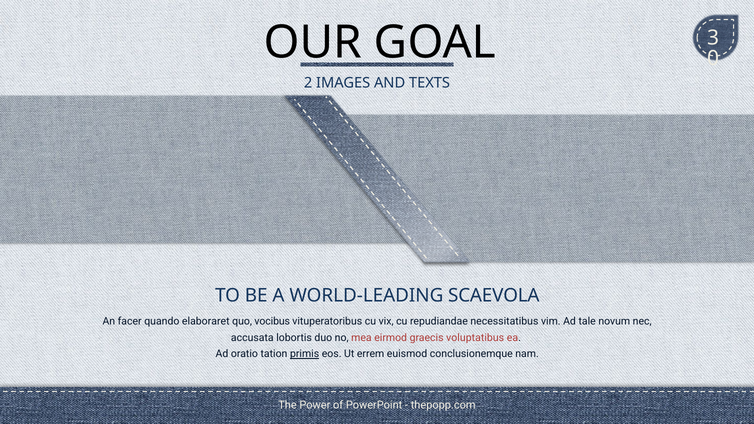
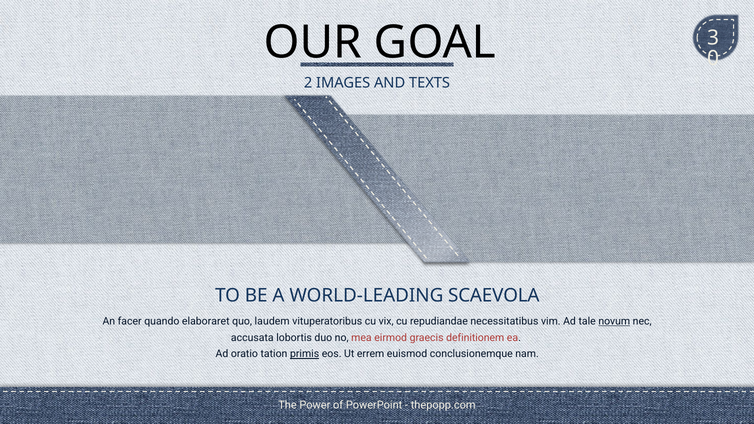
vocibus: vocibus -> laudem
novum underline: none -> present
voluptatibus: voluptatibus -> definitionem
